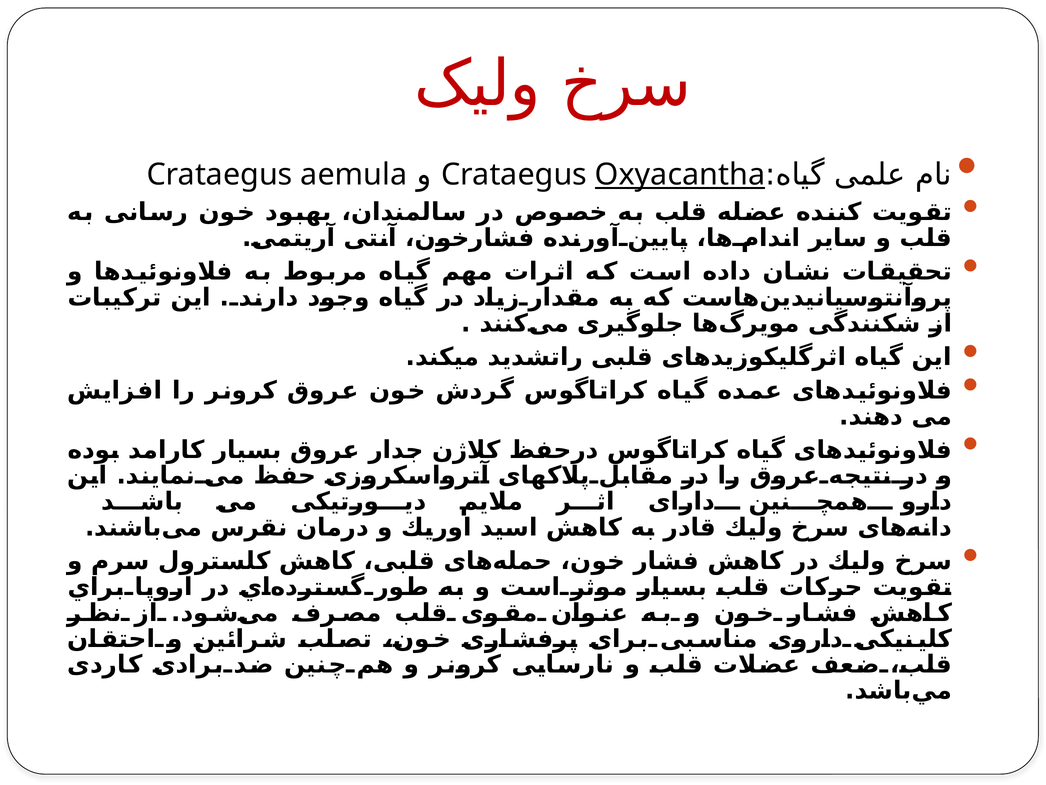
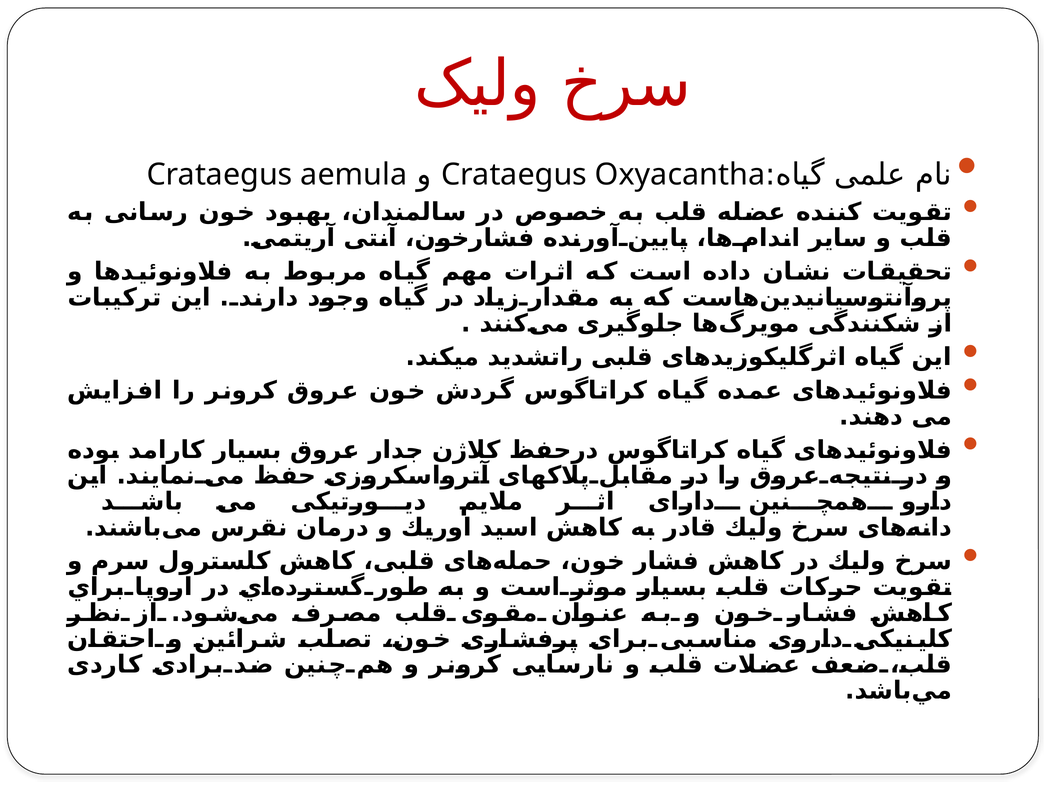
Oxyacantha underline: present -> none
